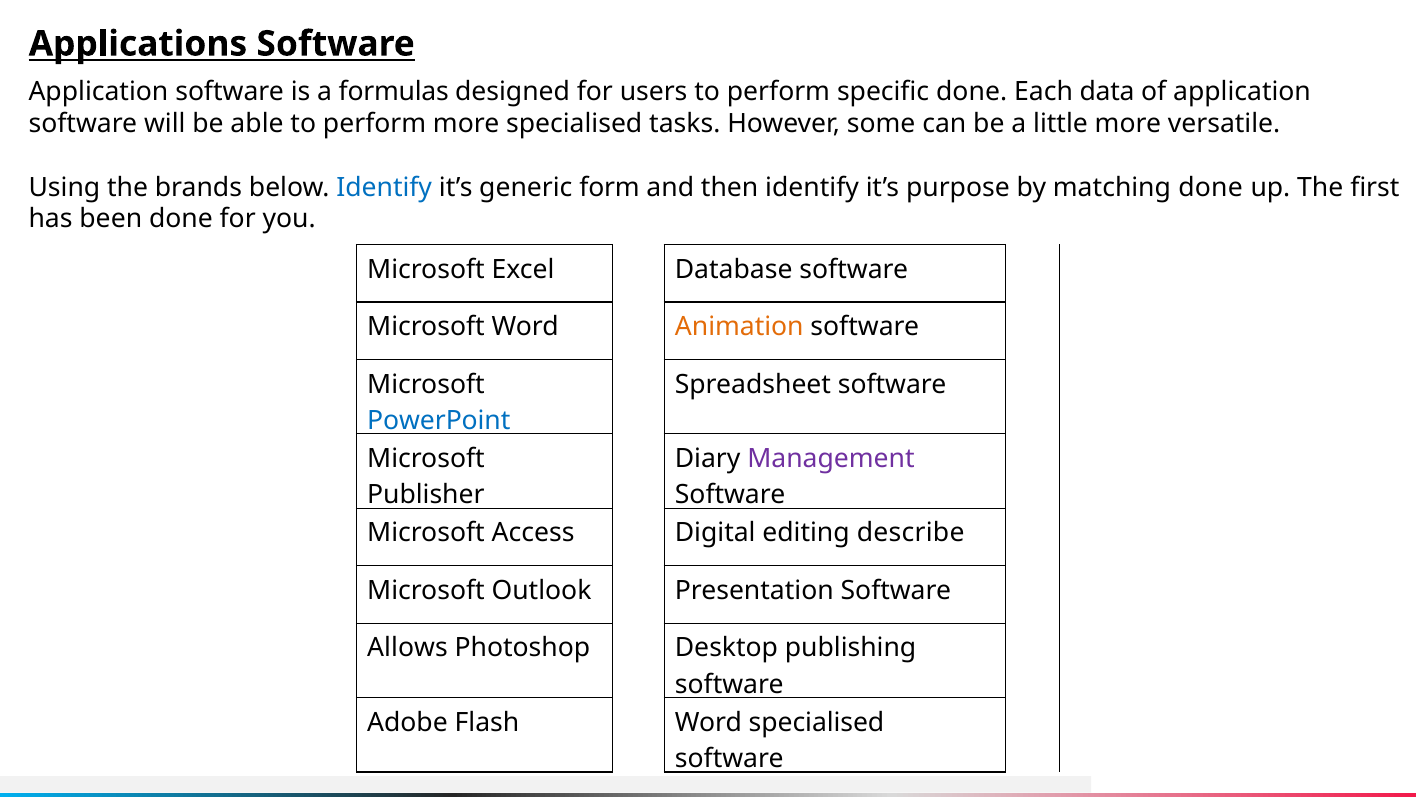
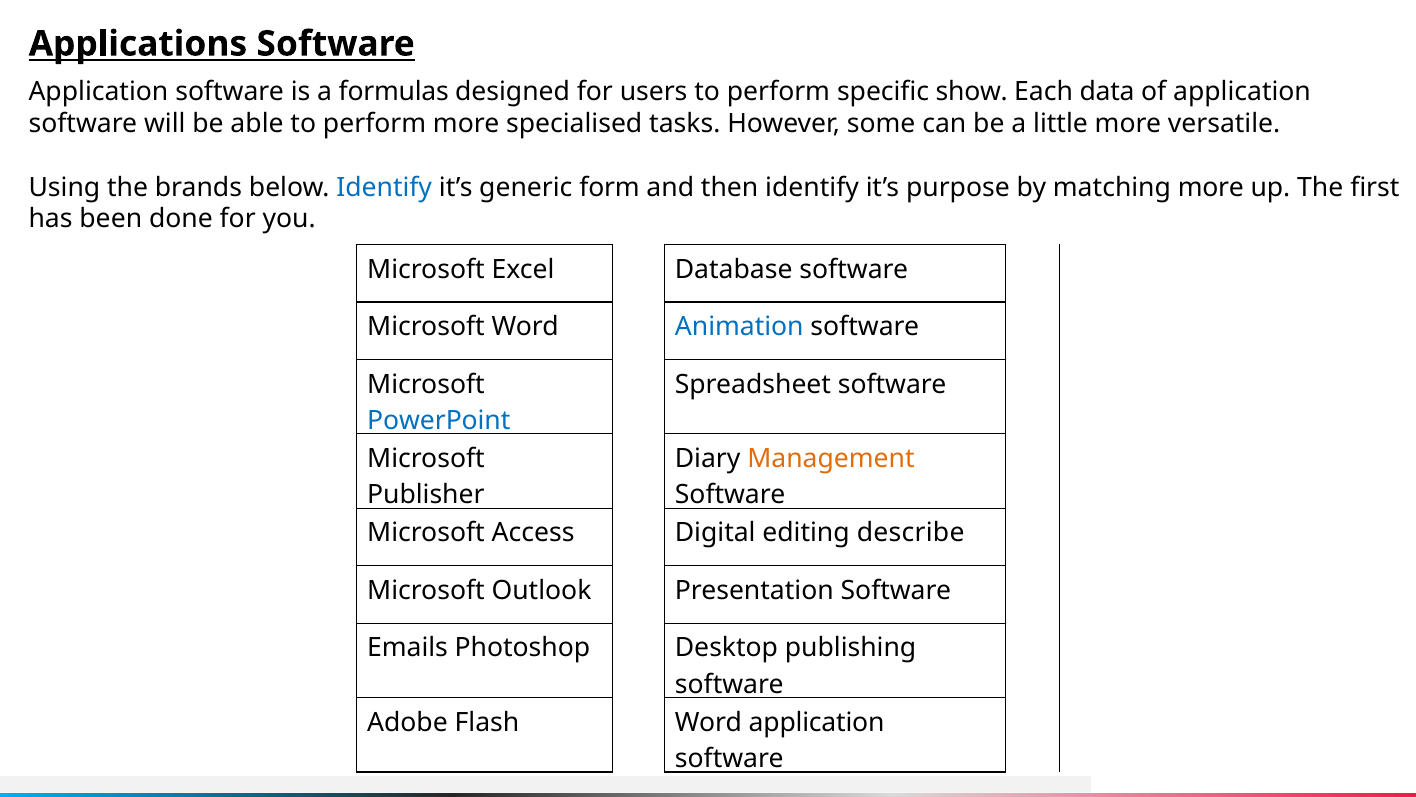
specific done: done -> show
matching done: done -> more
Animation colour: orange -> blue
Management colour: purple -> orange
Allows: Allows -> Emails
Word specialised: specialised -> application
